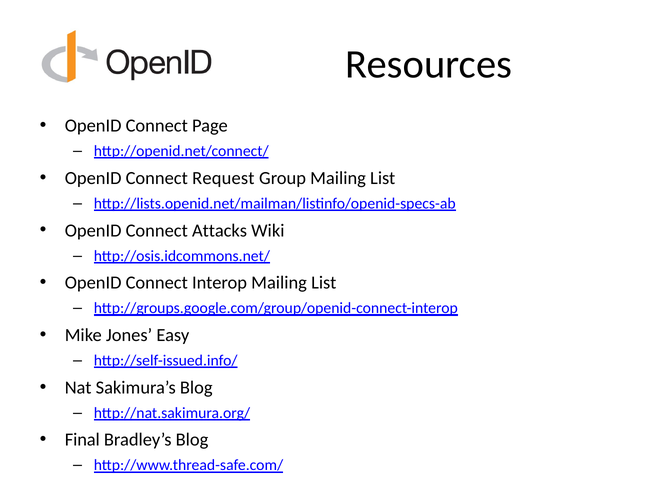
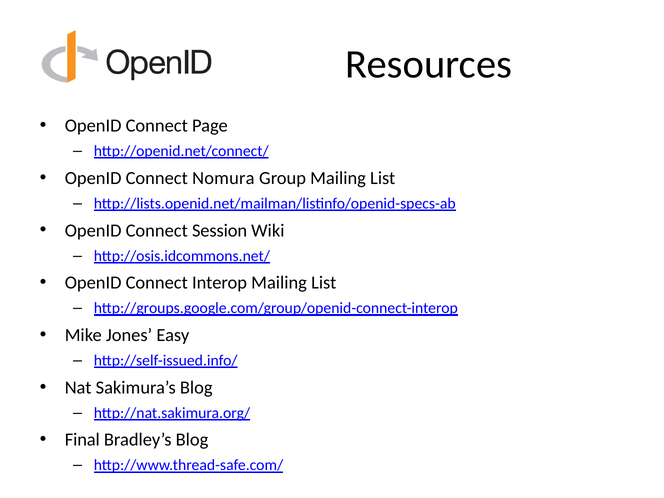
Request: Request -> Nomura
Attacks: Attacks -> Session
